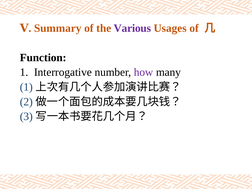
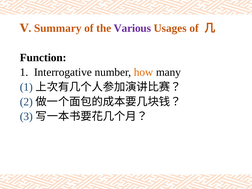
how colour: purple -> orange
